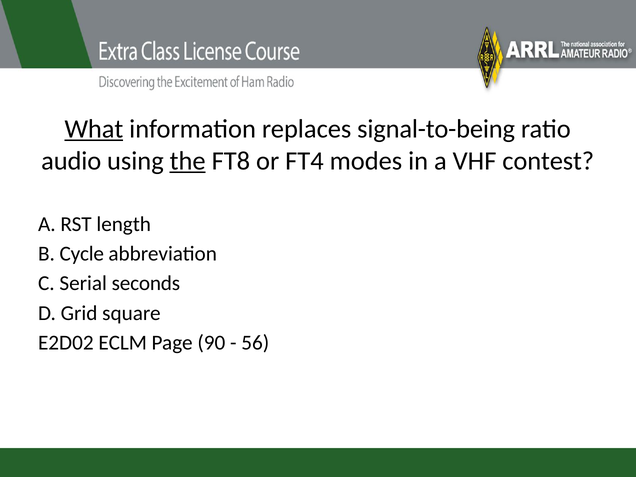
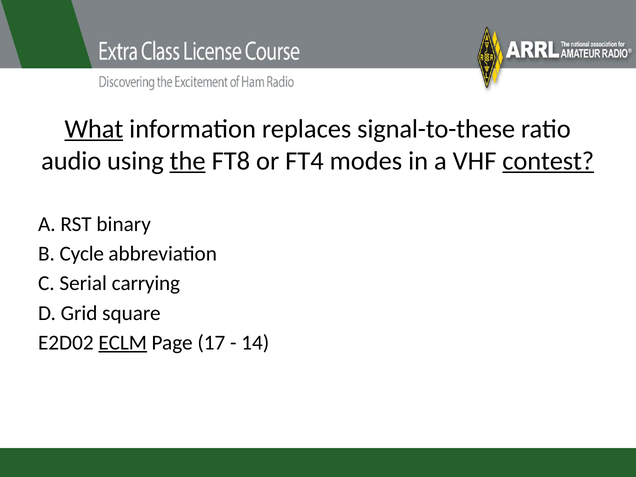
signal-to-being: signal-to-being -> signal-to-these
contest underline: none -> present
length: length -> binary
seconds: seconds -> carrying
ECLM underline: none -> present
90: 90 -> 17
56: 56 -> 14
